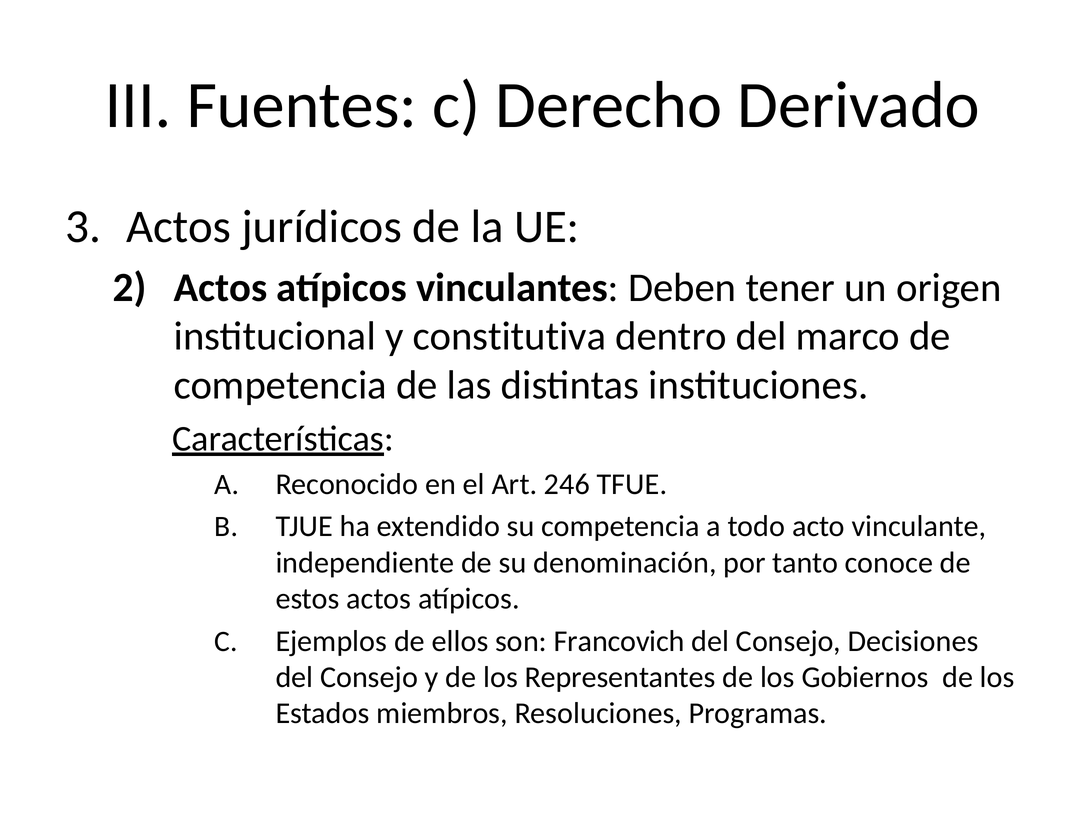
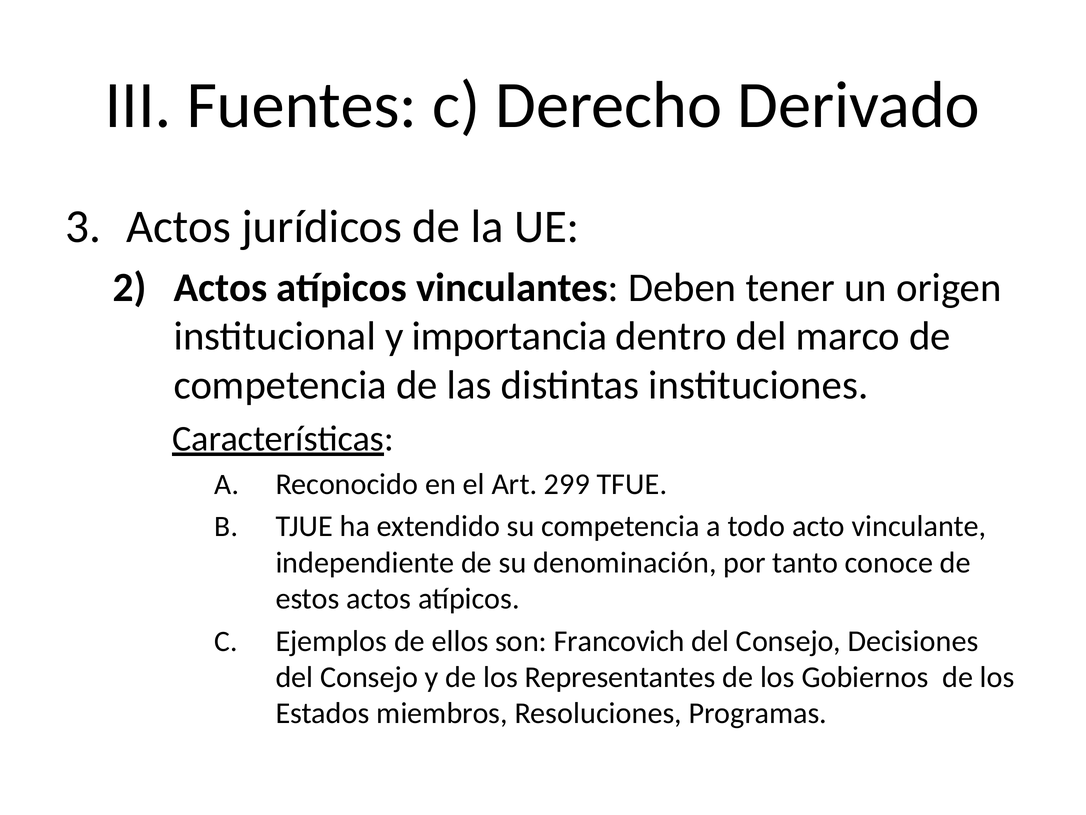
constitutiva: constitutiva -> importancia
246: 246 -> 299
